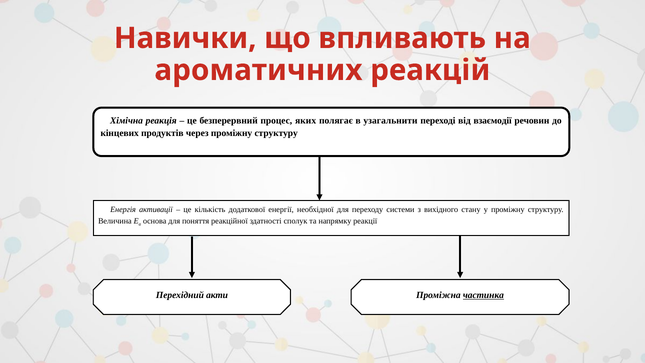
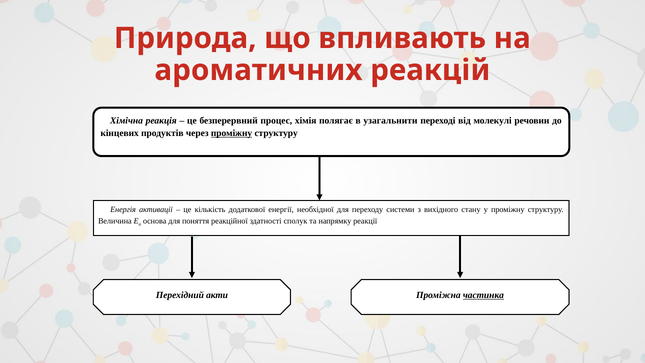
Навички: Навички -> Природа
яких: яких -> хімія
взаємодії: взаємодії -> молекулі
проміжну at (232, 133) underline: none -> present
